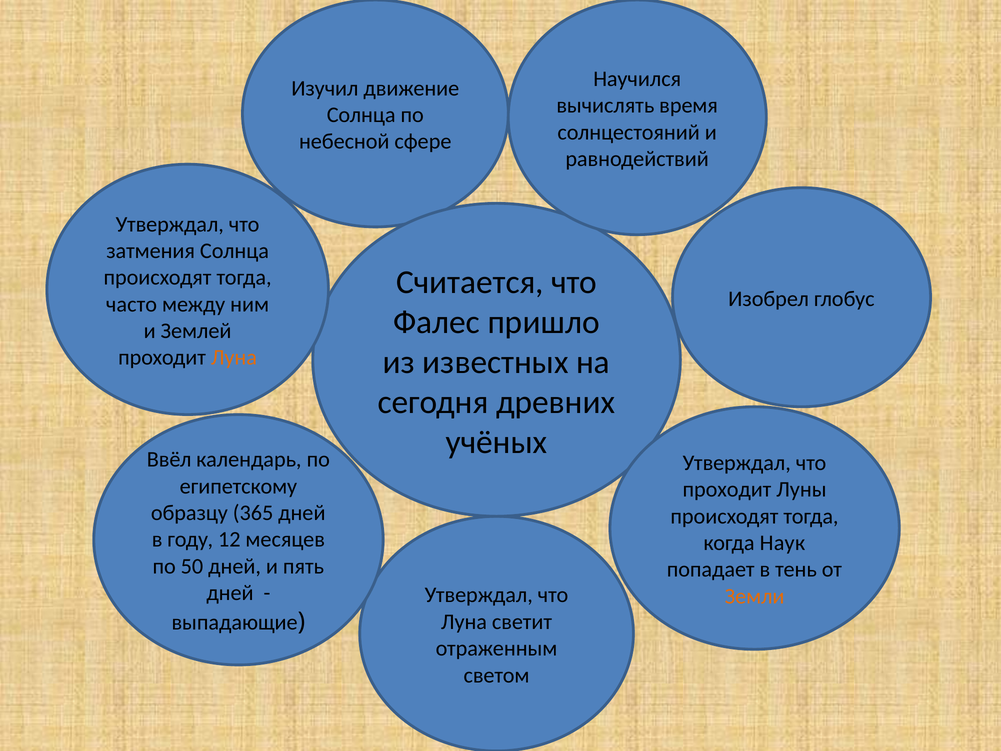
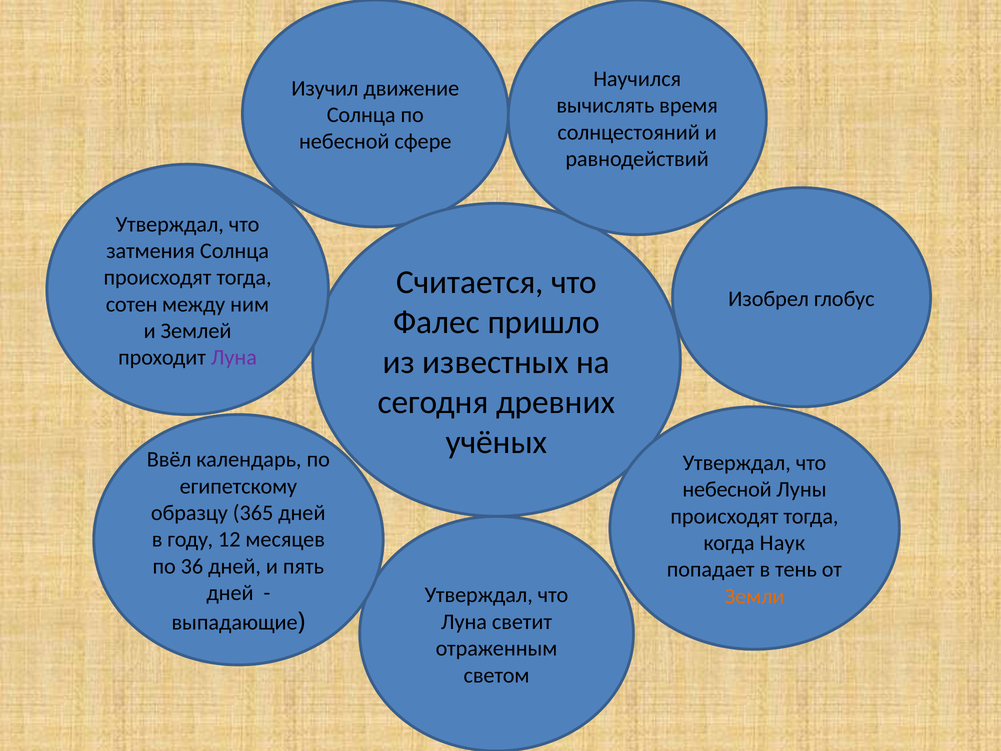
часто: часто -> сотен
Луна at (234, 358) colour: orange -> purple
проходит at (727, 489): проходит -> небесной
50: 50 -> 36
